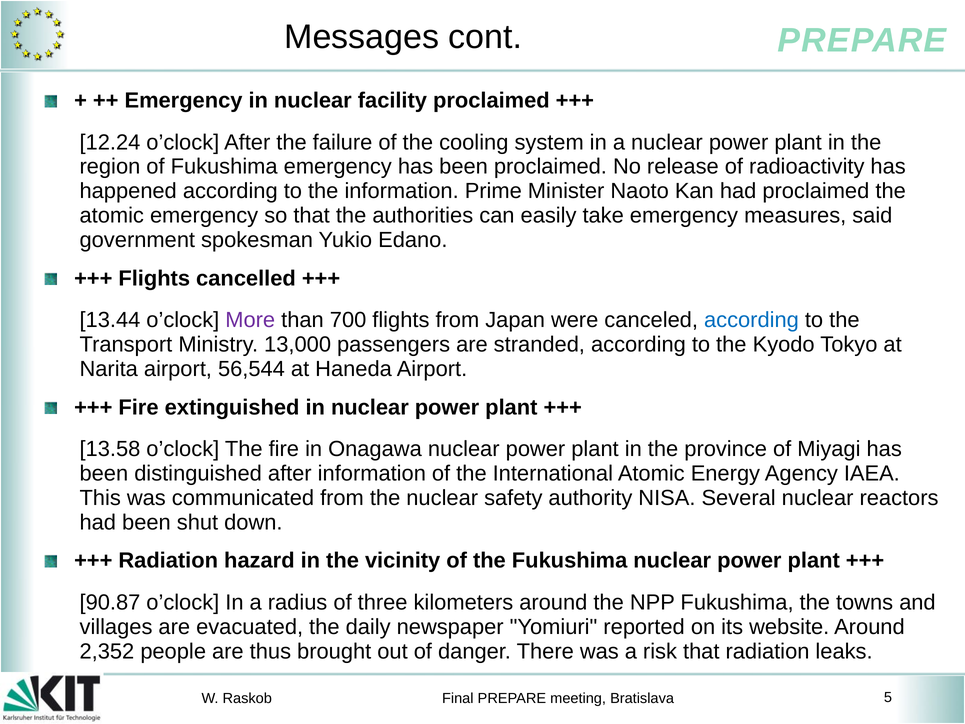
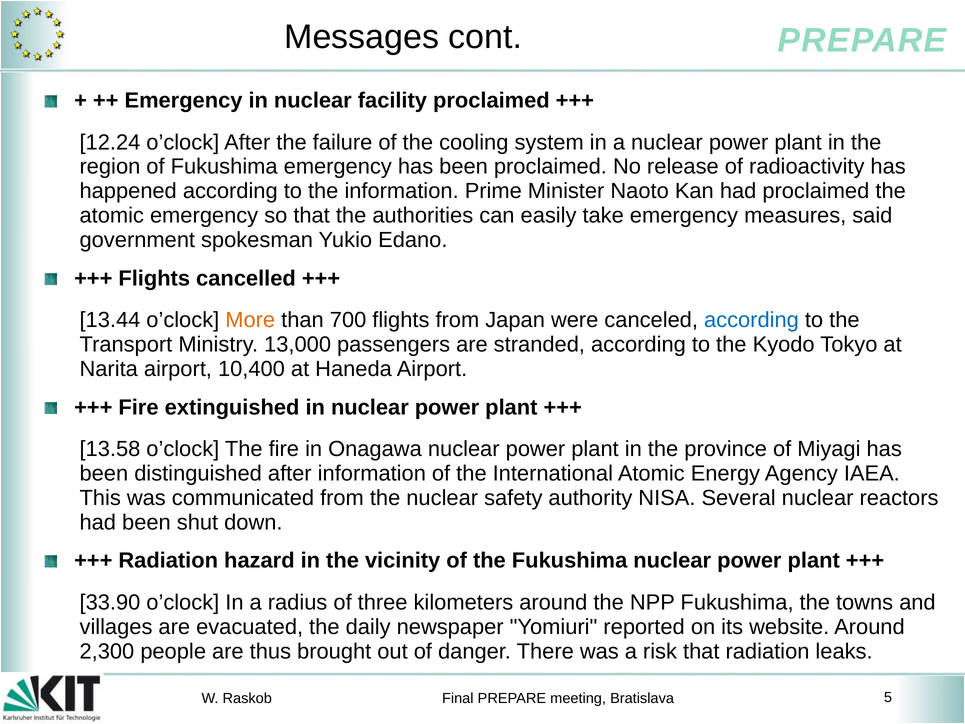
More colour: purple -> orange
56,544: 56,544 -> 10,400
90.87: 90.87 -> 33.90
2,352: 2,352 -> 2,300
